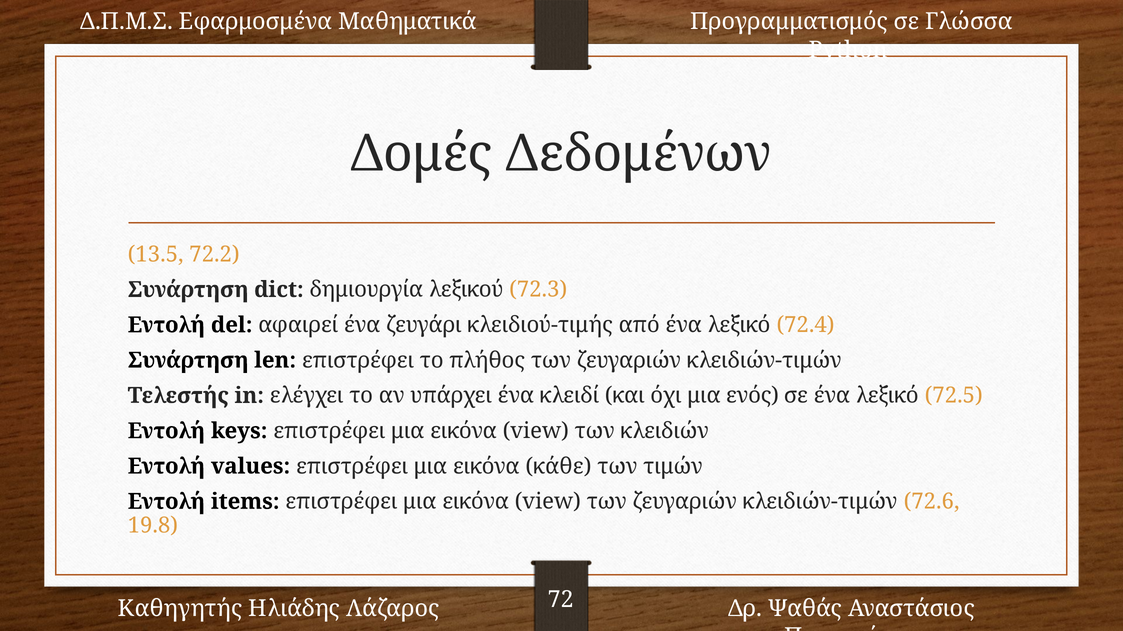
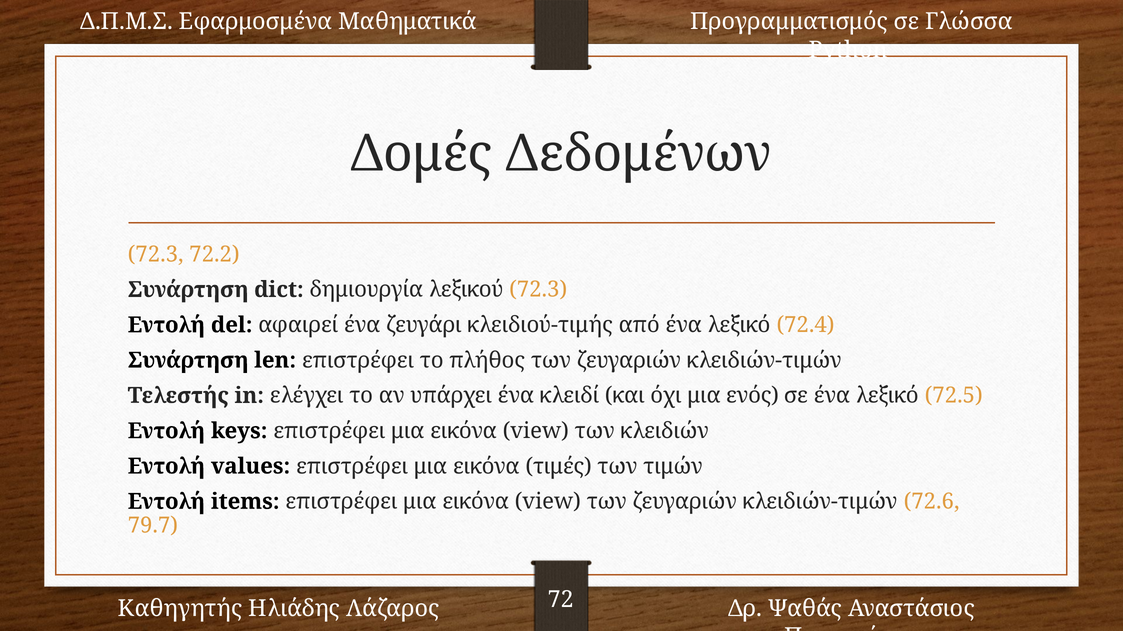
13.5 at (156, 255): 13.5 -> 72.3
κάθε: κάθε -> τιμές
19.8: 19.8 -> 79.7
